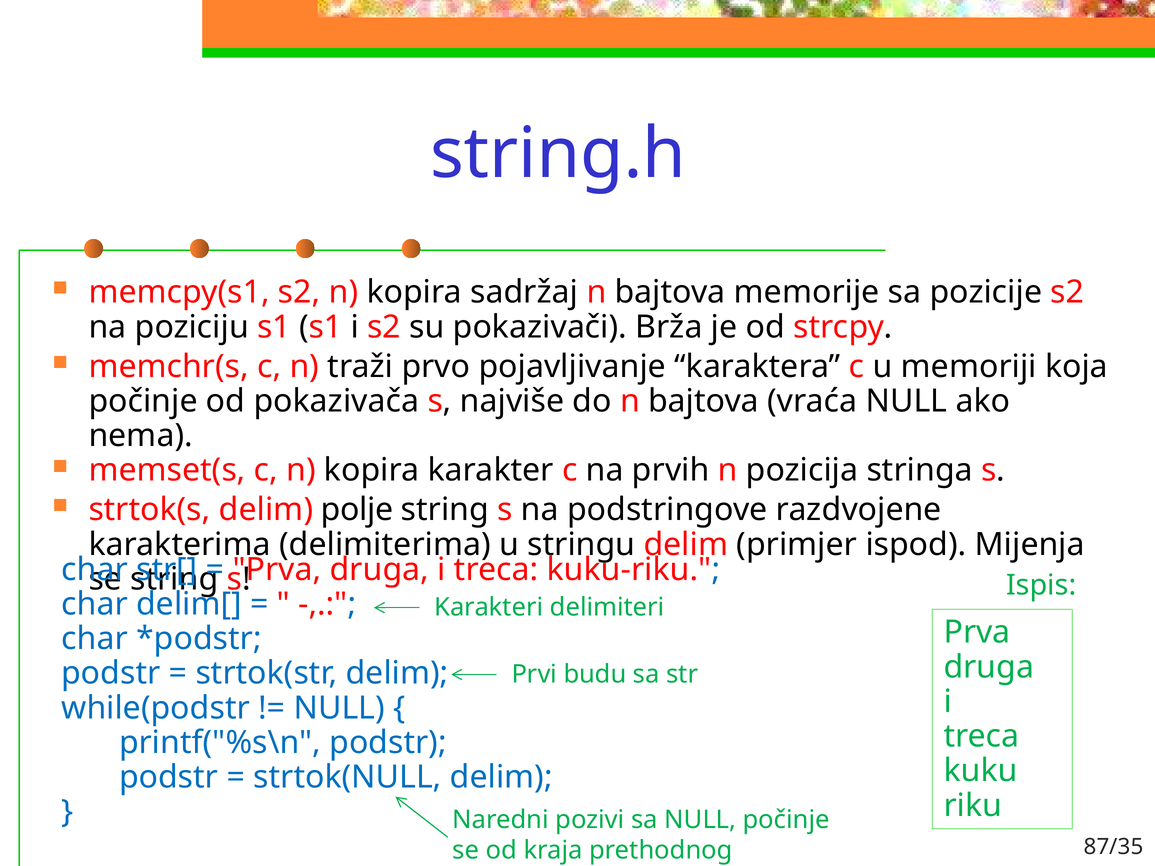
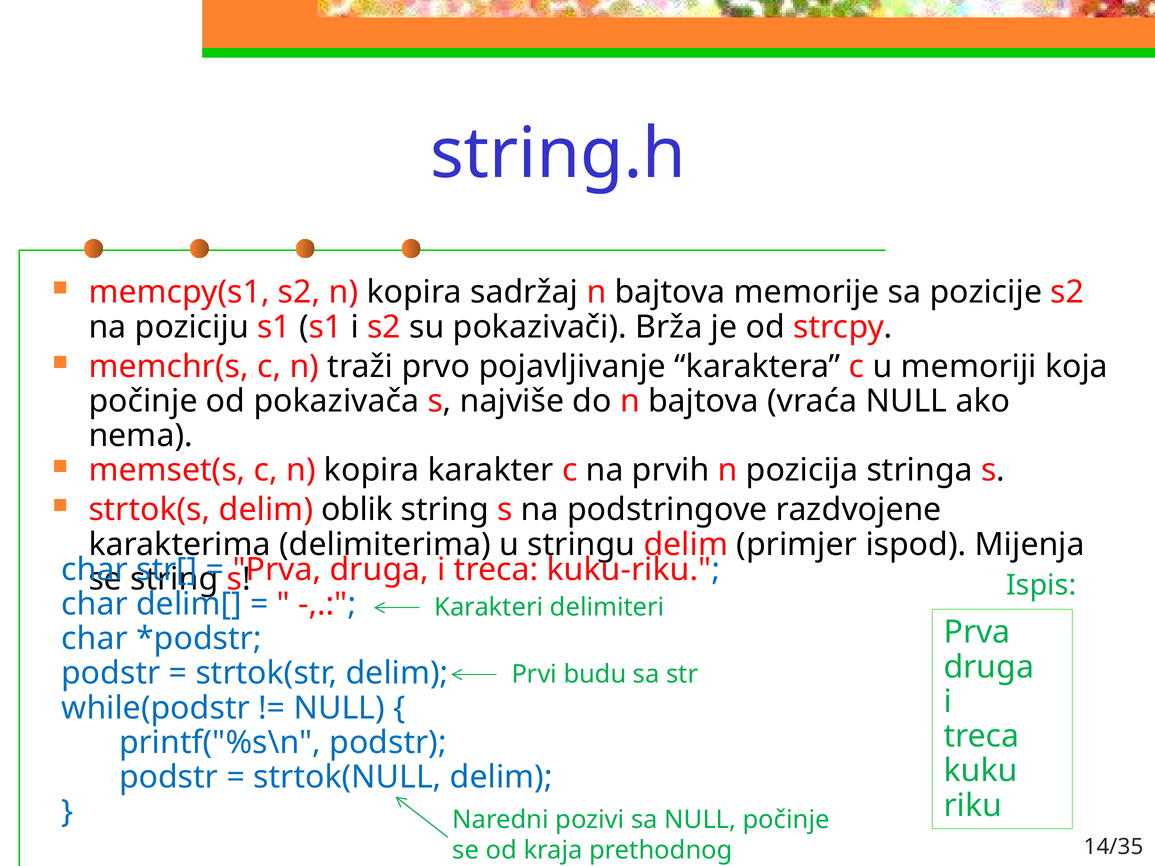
polje: polje -> oblik
87/35: 87/35 -> 14/35
